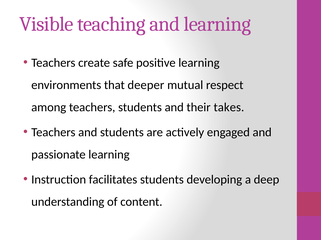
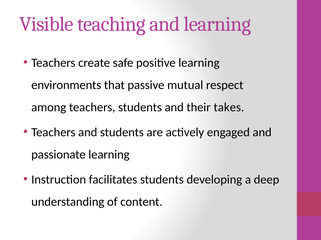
deeper: deeper -> passive
